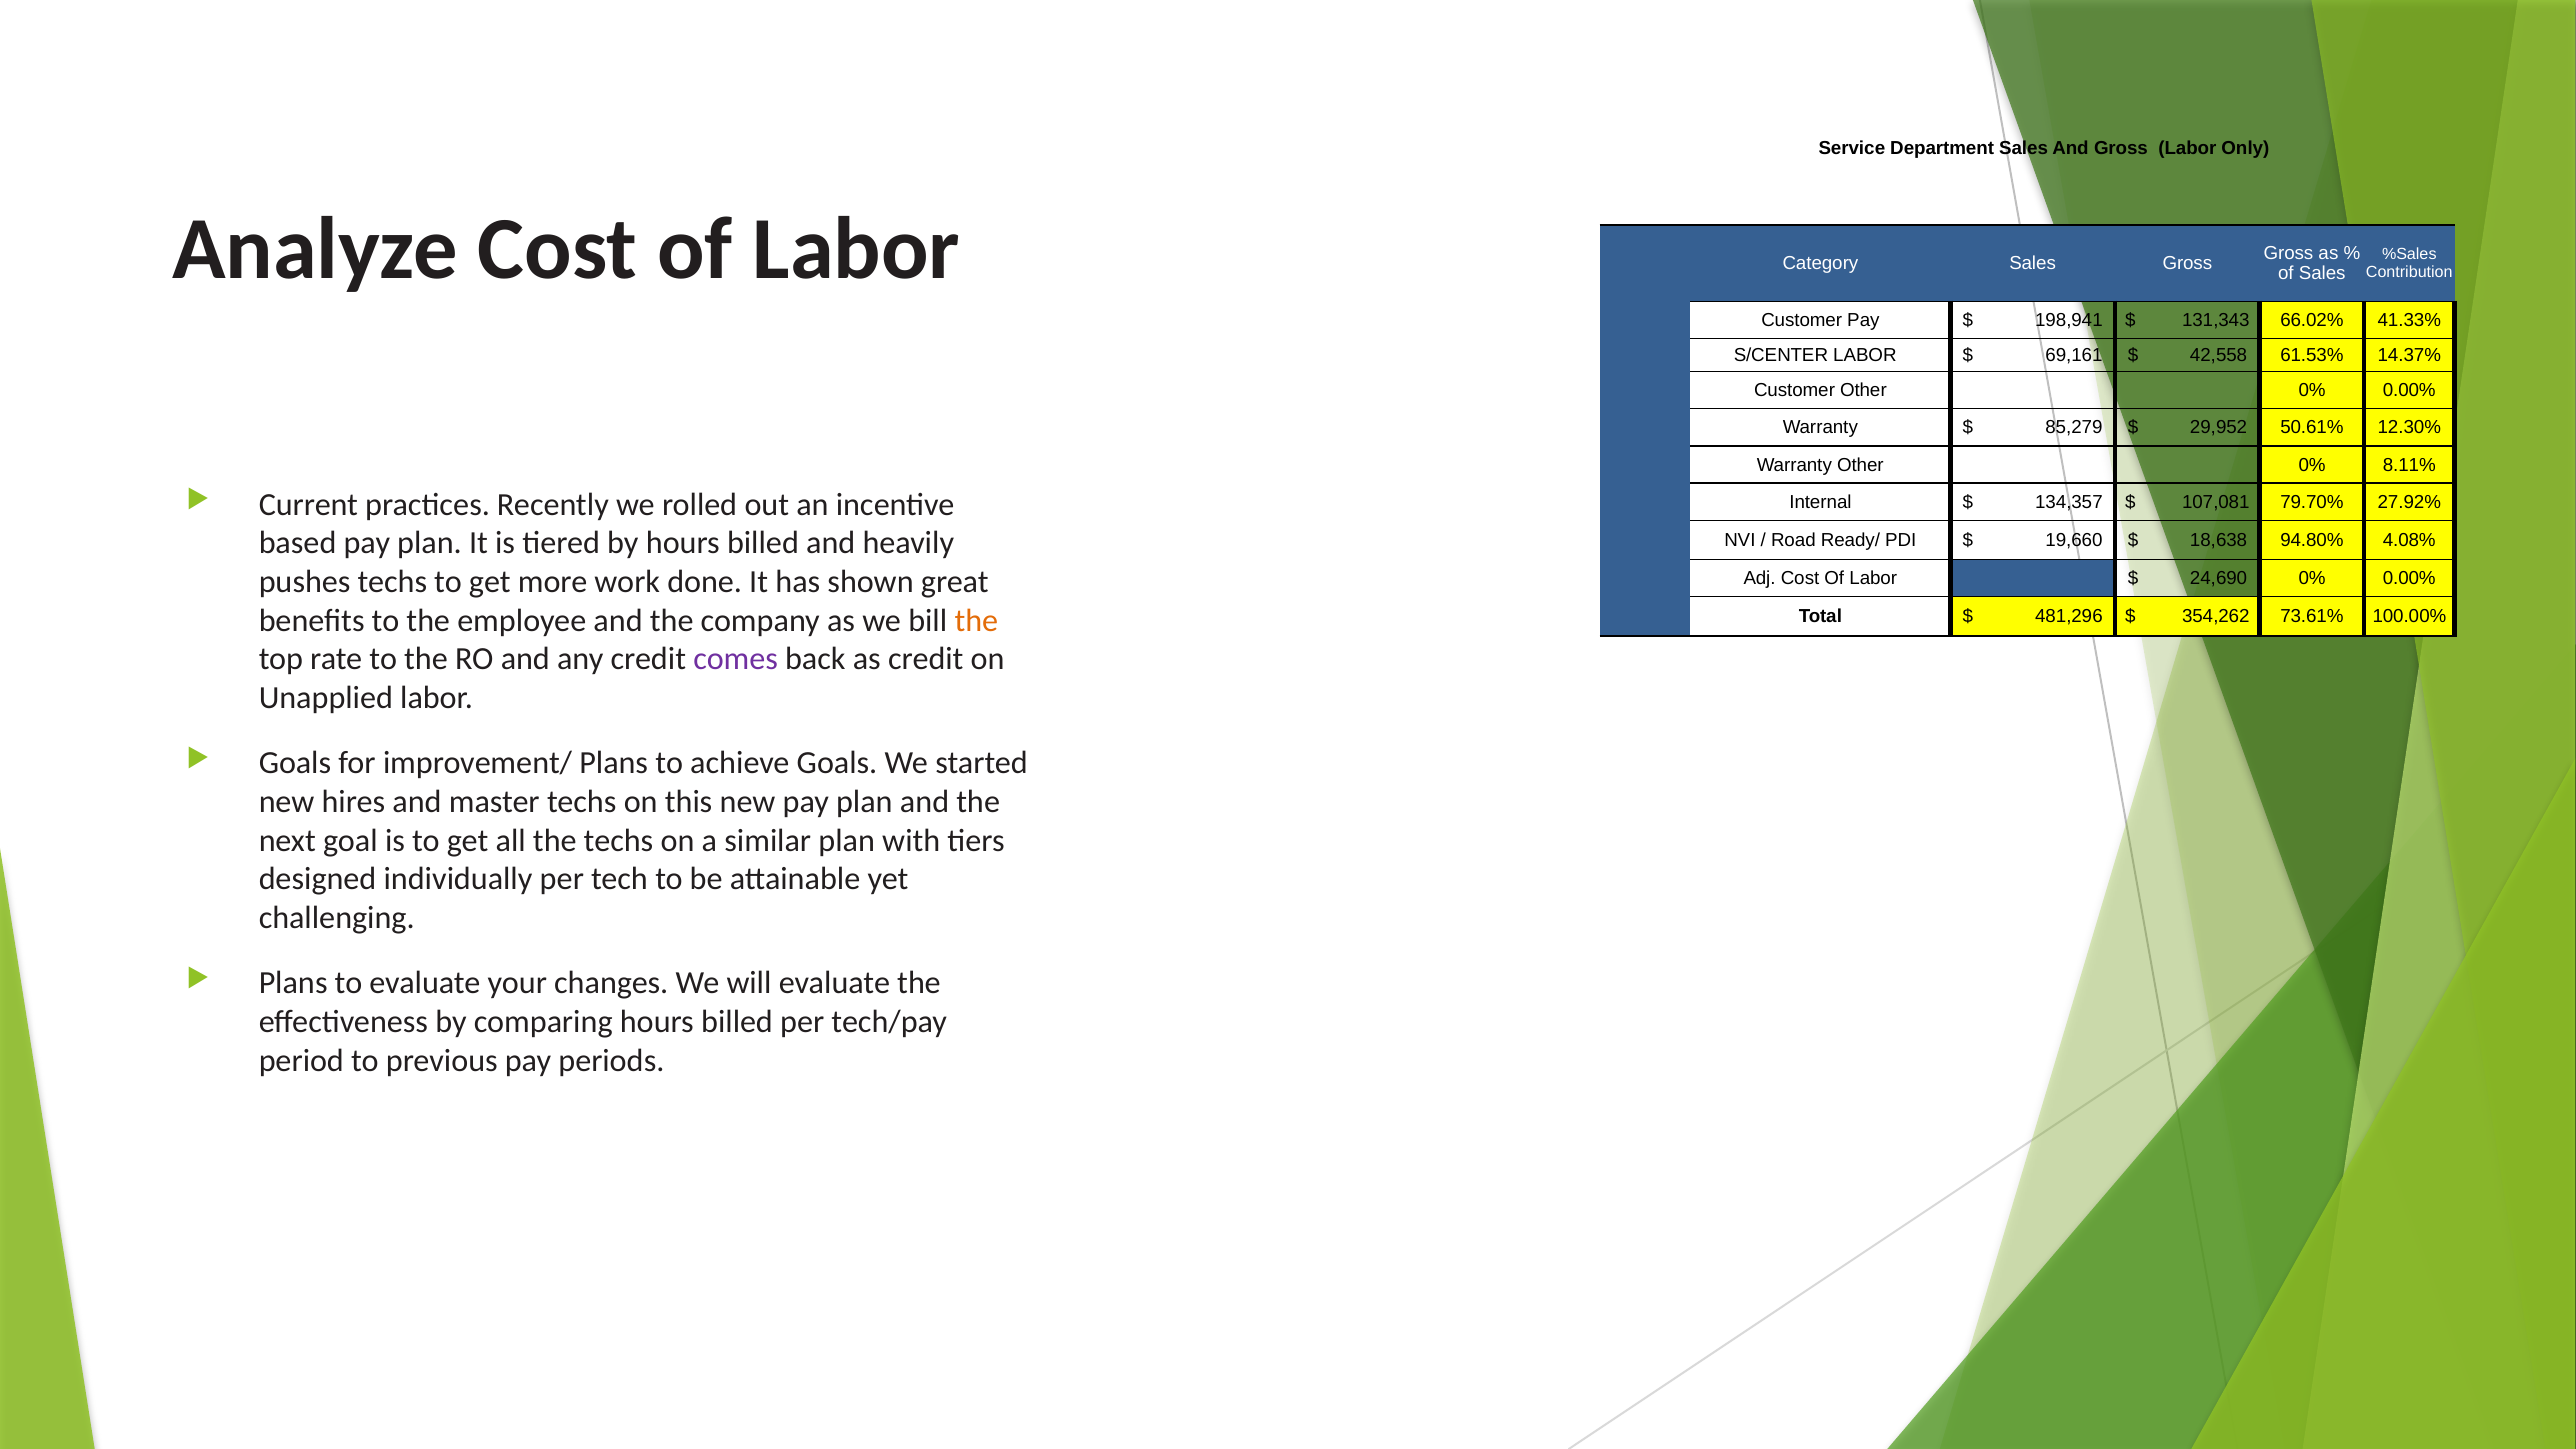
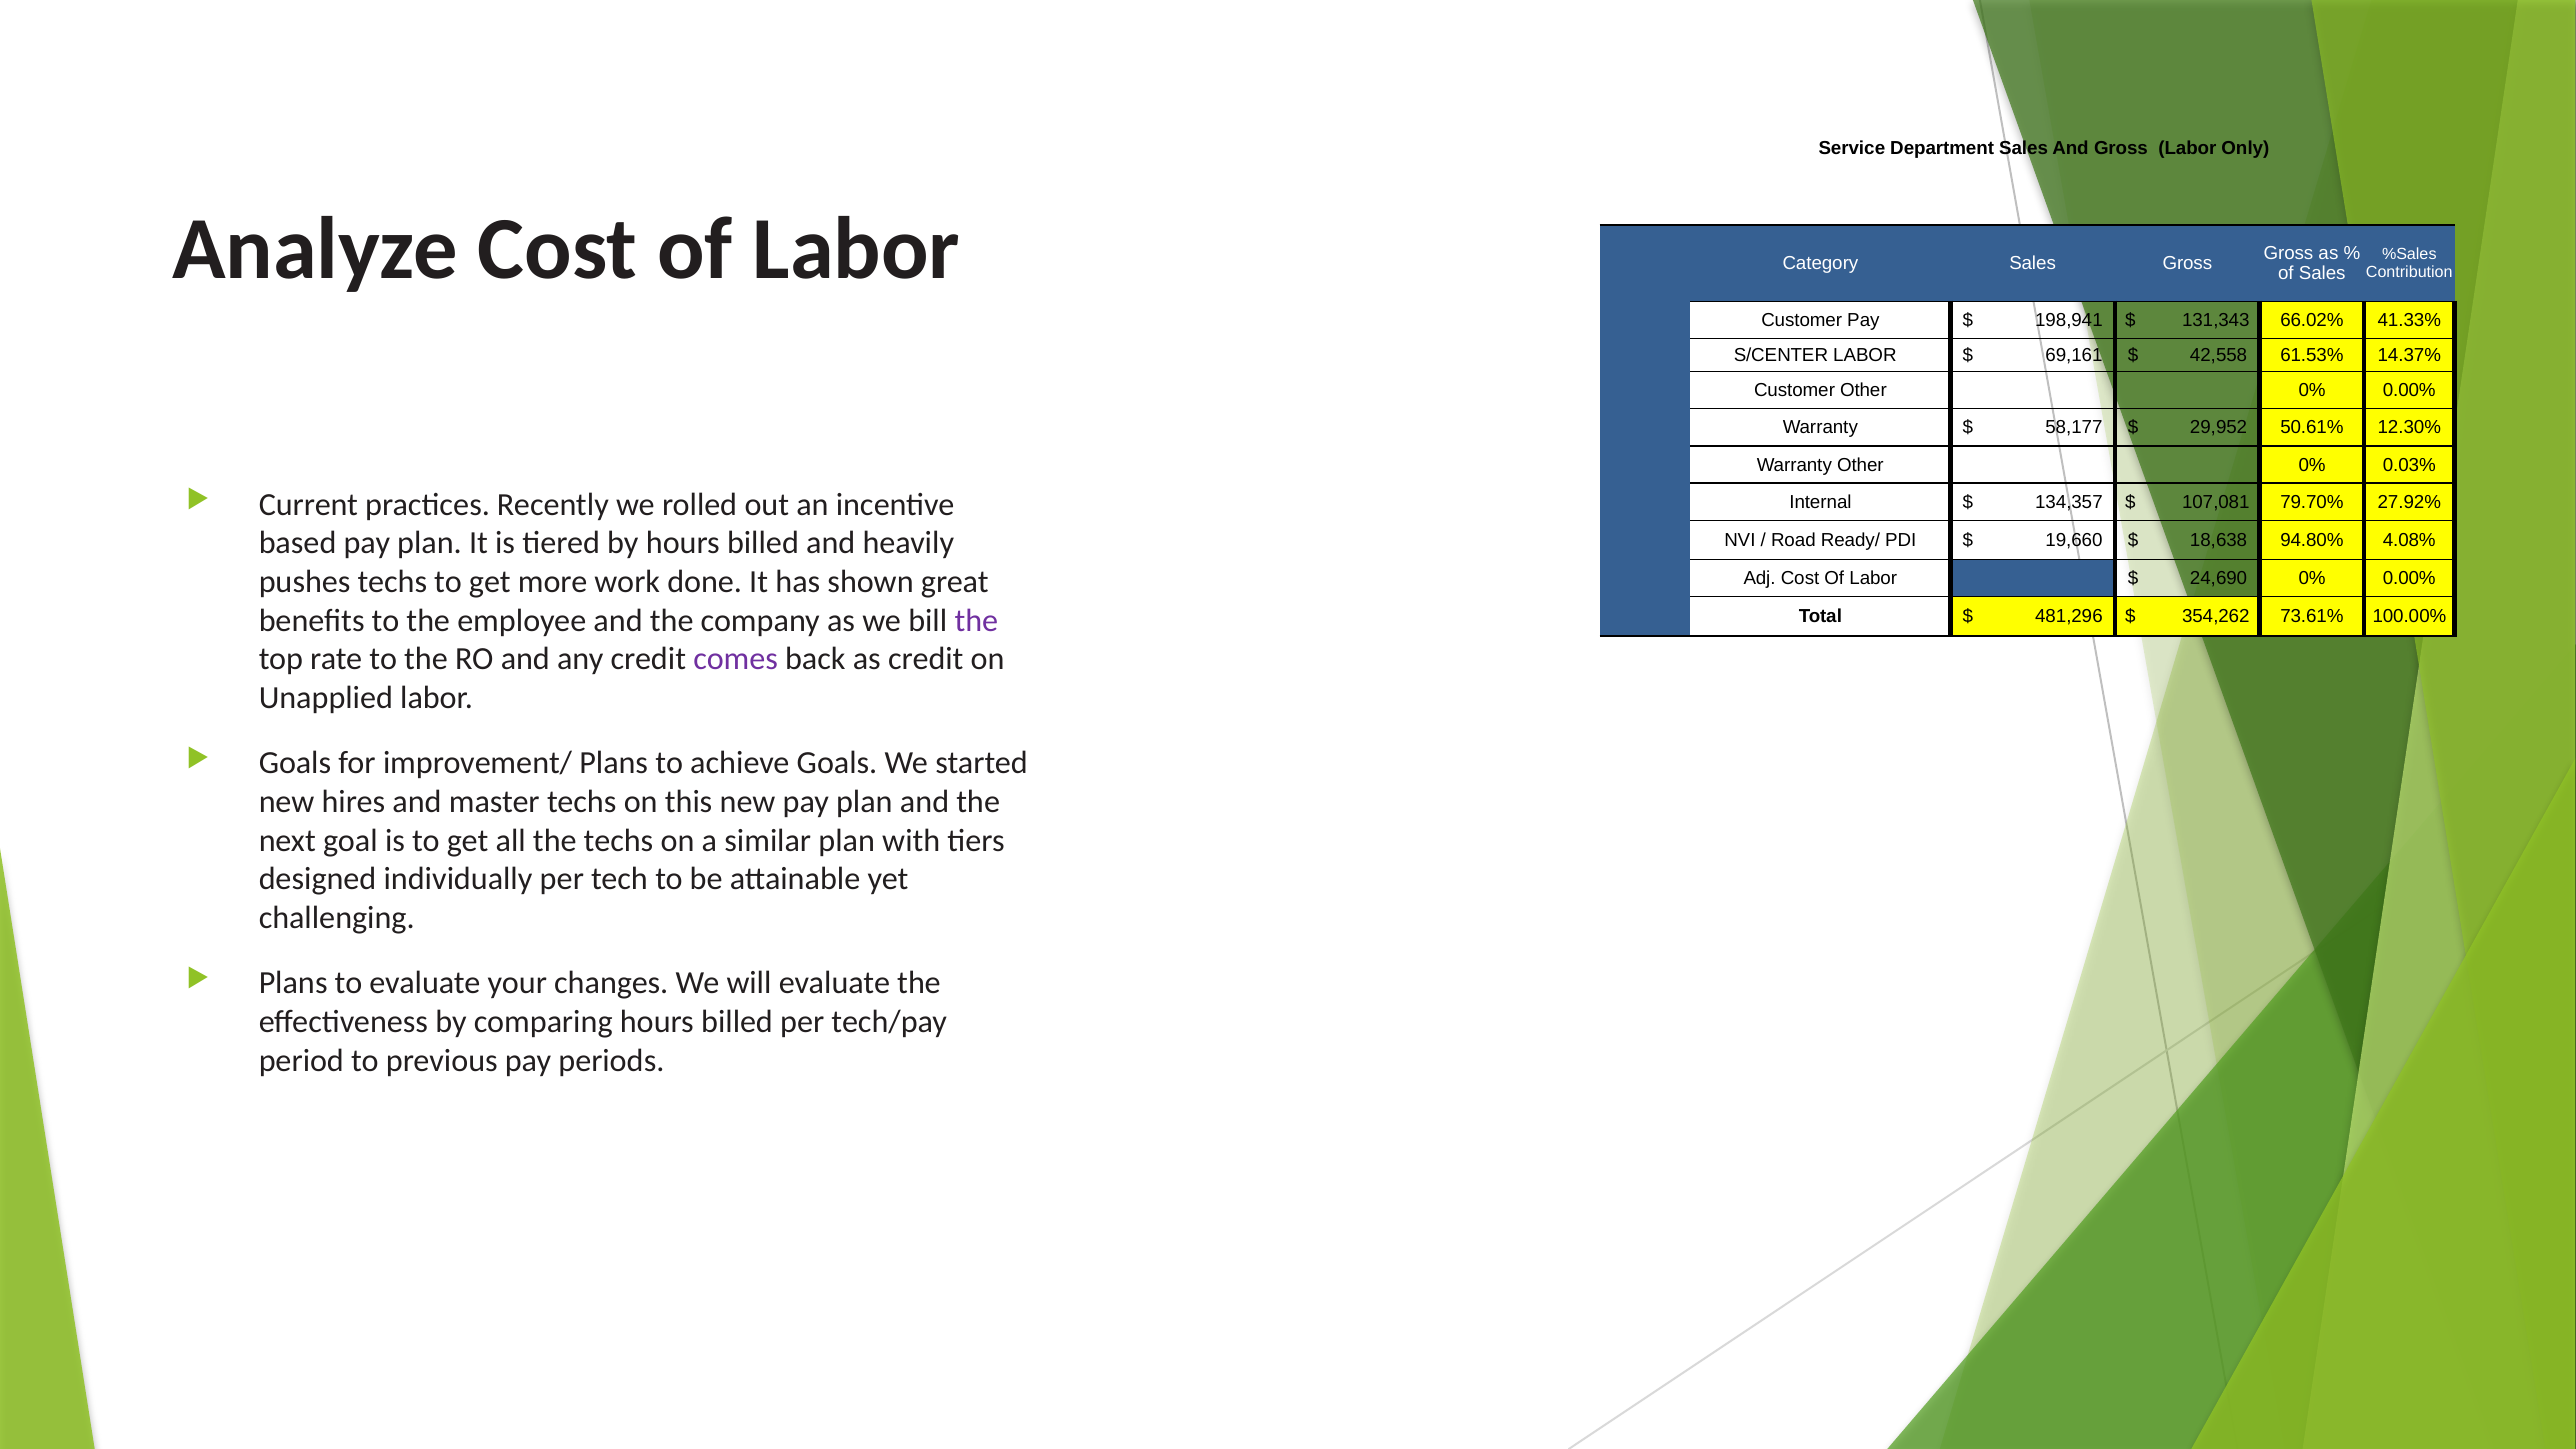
85,279: 85,279 -> 58,177
8.11%: 8.11% -> 0.03%
the at (976, 620) colour: orange -> purple
